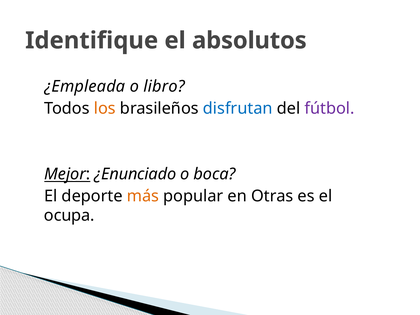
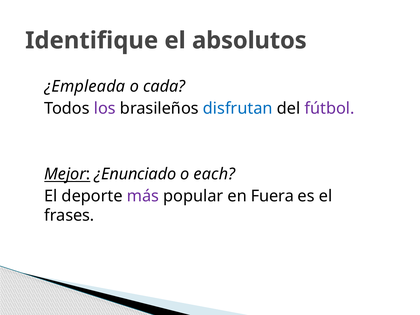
libro: libro -> cada
los colour: orange -> purple
boca: boca -> each
más colour: orange -> purple
Otras: Otras -> Fuera
ocupa: ocupa -> frases
